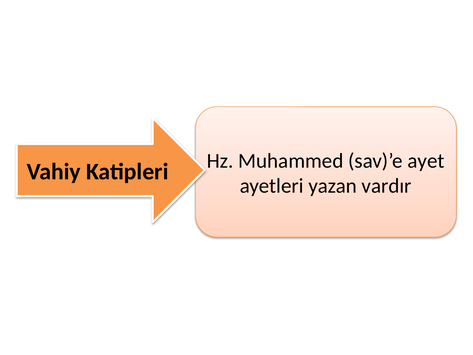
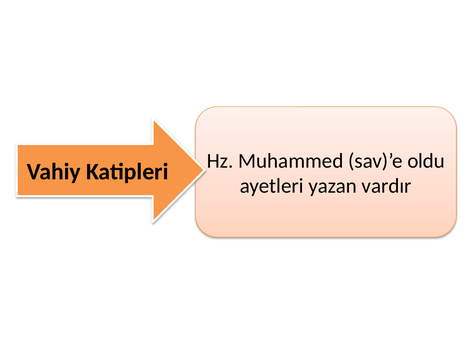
ayet: ayet -> oldu
